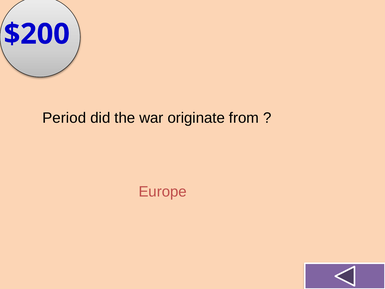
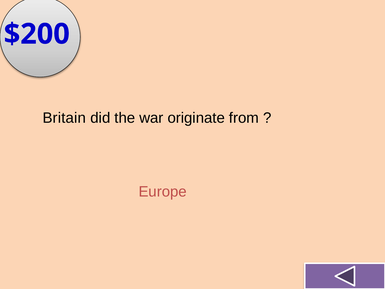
Period: Period -> Britain
